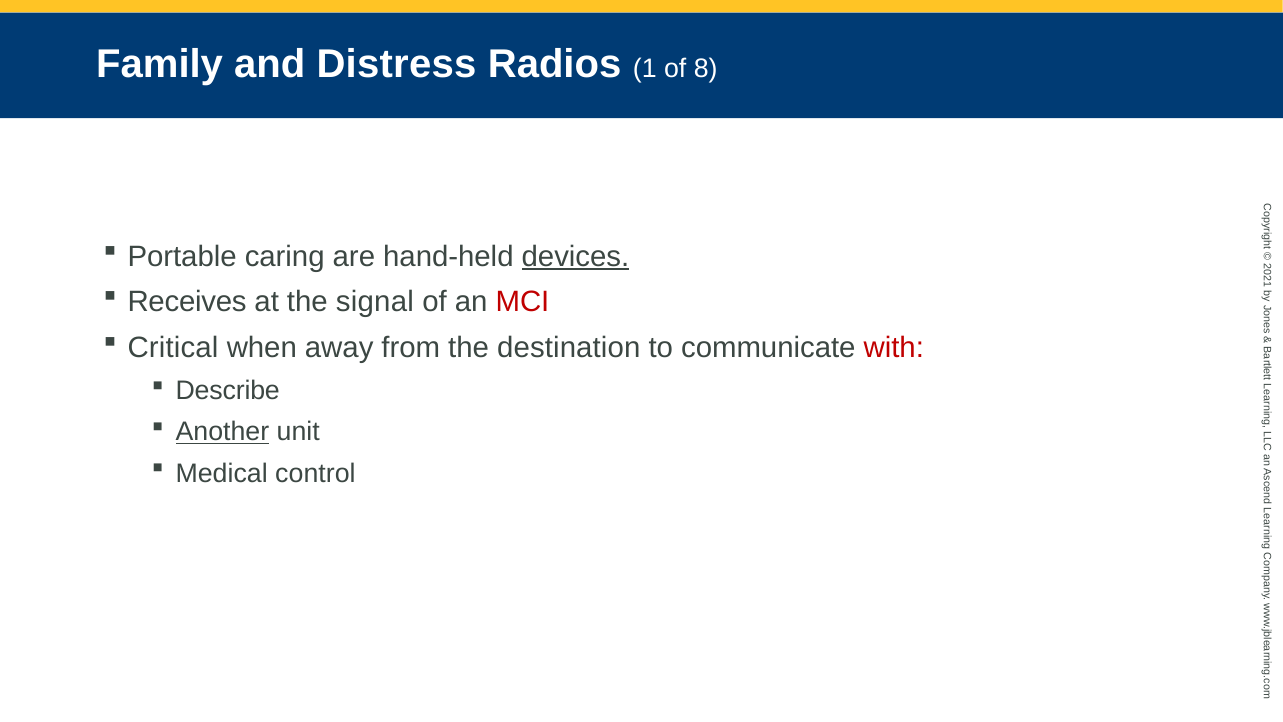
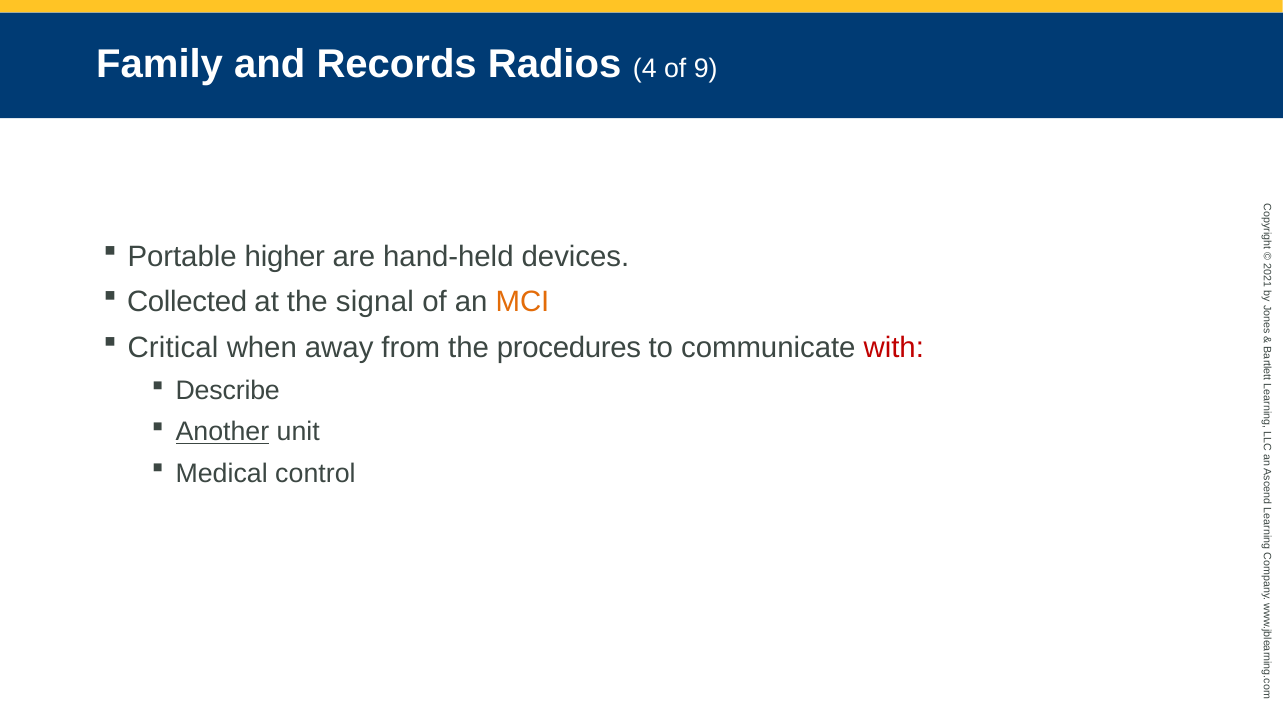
Distress: Distress -> Records
Radios 1: 1 -> 4
8: 8 -> 9
caring: caring -> higher
devices underline: present -> none
Receives: Receives -> Collected
MCI colour: red -> orange
destination: destination -> procedures
